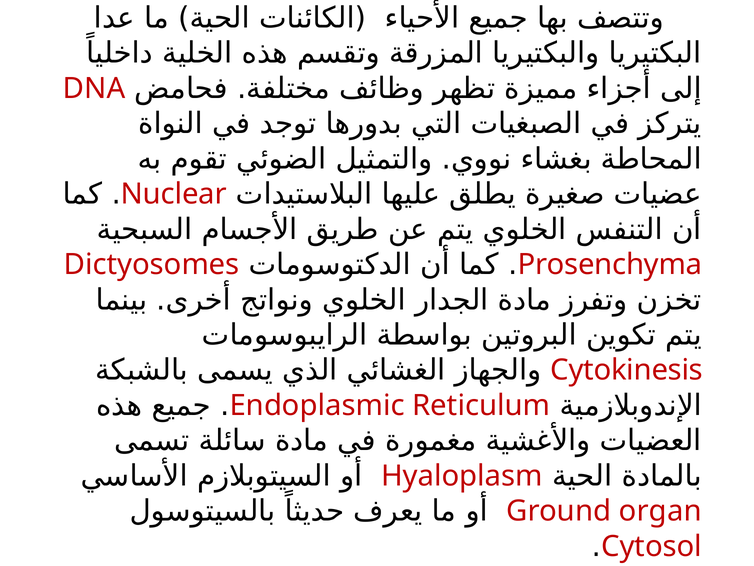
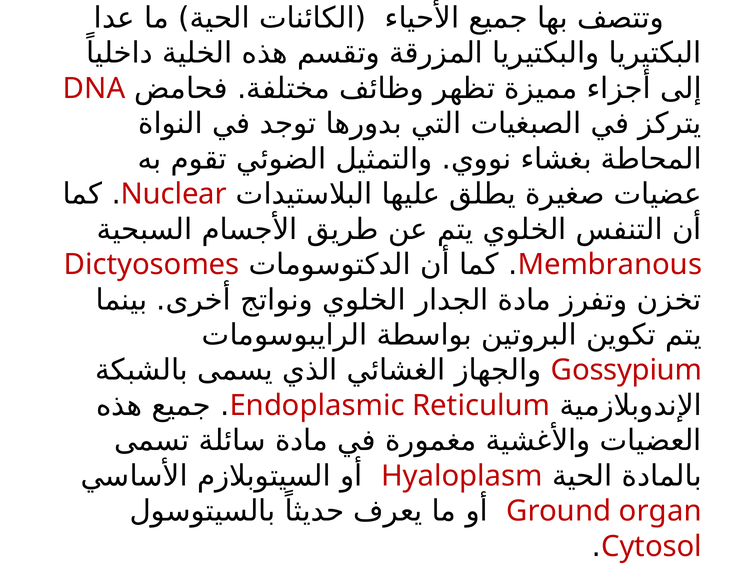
Prosenchyma: Prosenchyma -> Membranous
Cytokinesis: Cytokinesis -> Gossypium
